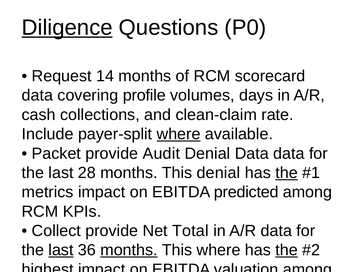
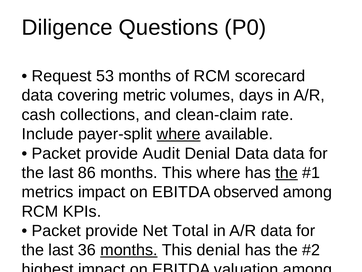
Diligence underline: present -> none
14: 14 -> 53
covering profile: profile -> metric
28: 28 -> 86
This denial: denial -> where
predicted: predicted -> observed
Collect at (56, 230): Collect -> Packet
last at (61, 250) underline: present -> none
This where: where -> denial
the at (287, 250) underline: present -> none
